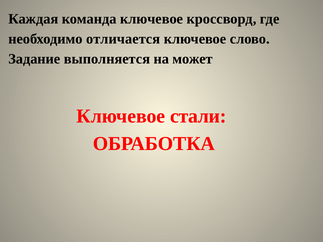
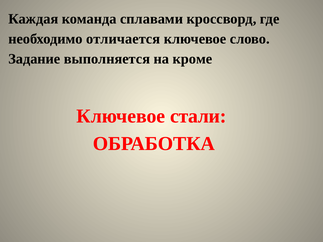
команда ключевое: ключевое -> сплавами
может: может -> кроме
